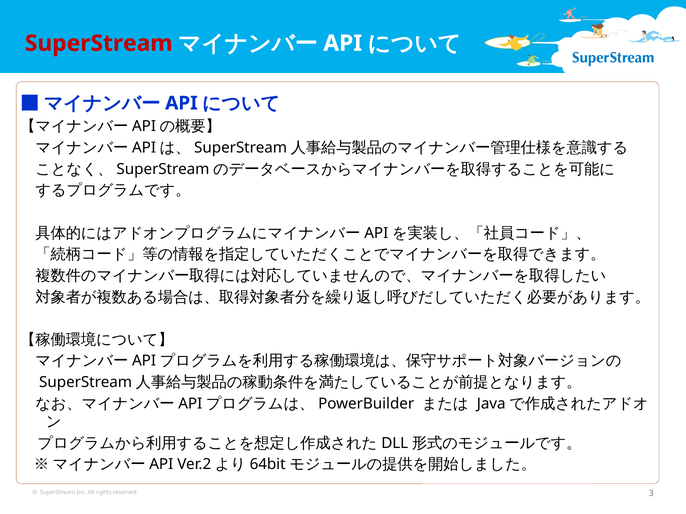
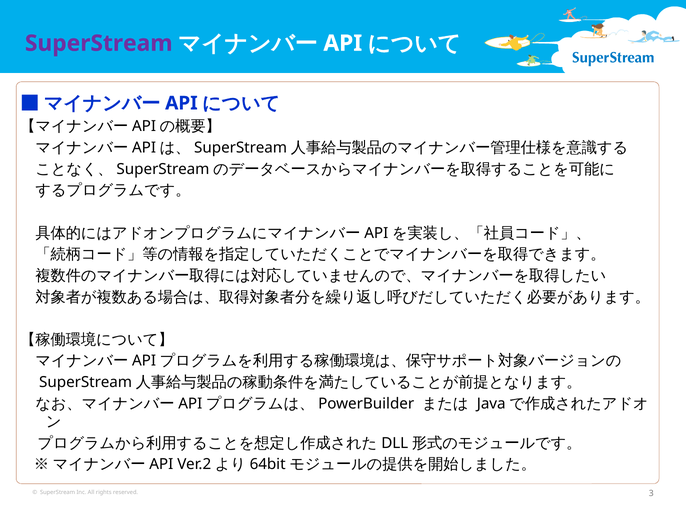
SuperStream at (99, 43) colour: red -> purple
